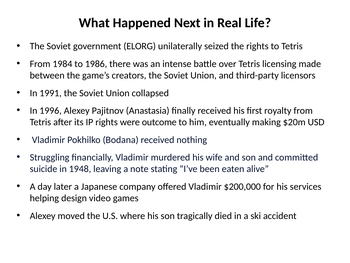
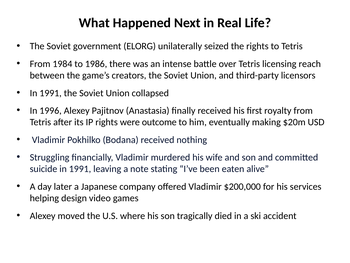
made: made -> reach
suicide in 1948: 1948 -> 1991
